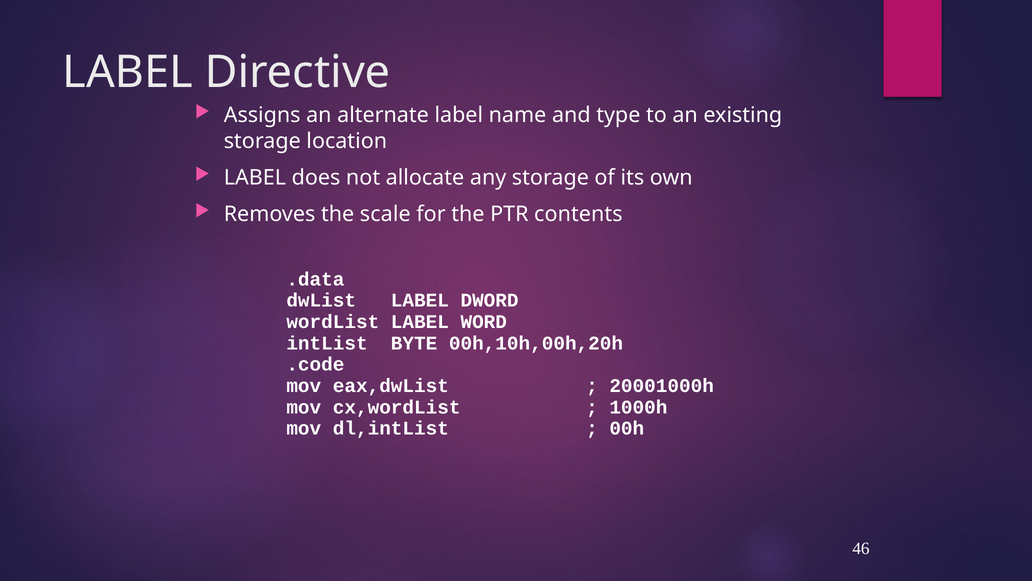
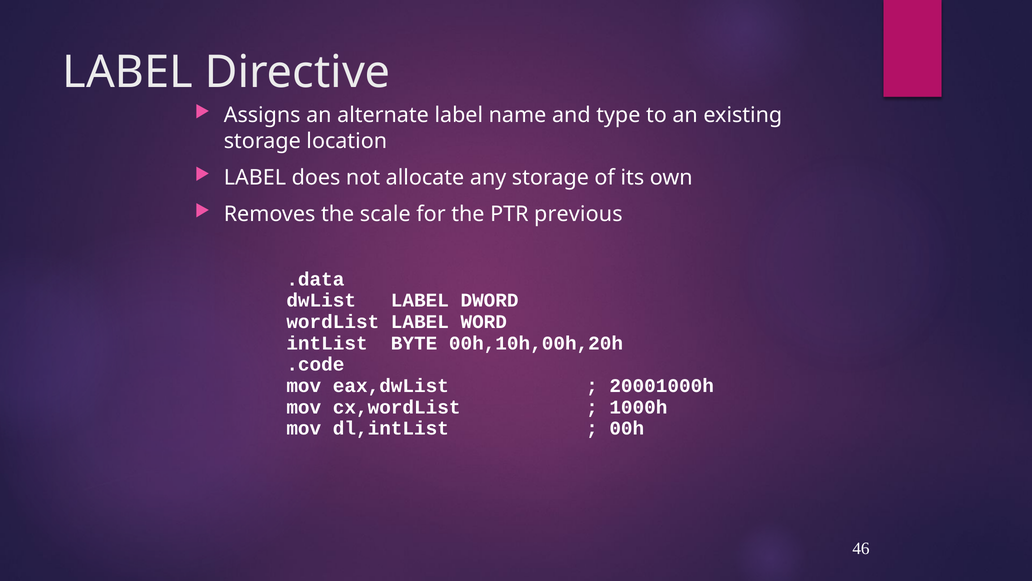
contents: contents -> previous
